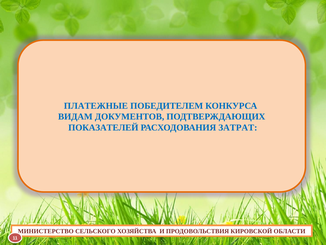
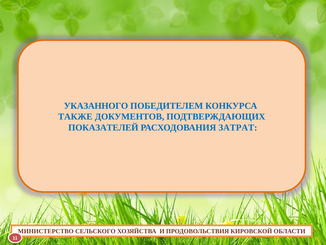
ПЛАТЕЖНЫЕ: ПЛАТЕЖНЫЕ -> УКАЗАННОГО
ВИДАМ: ВИДАМ -> ТАКЖЕ
